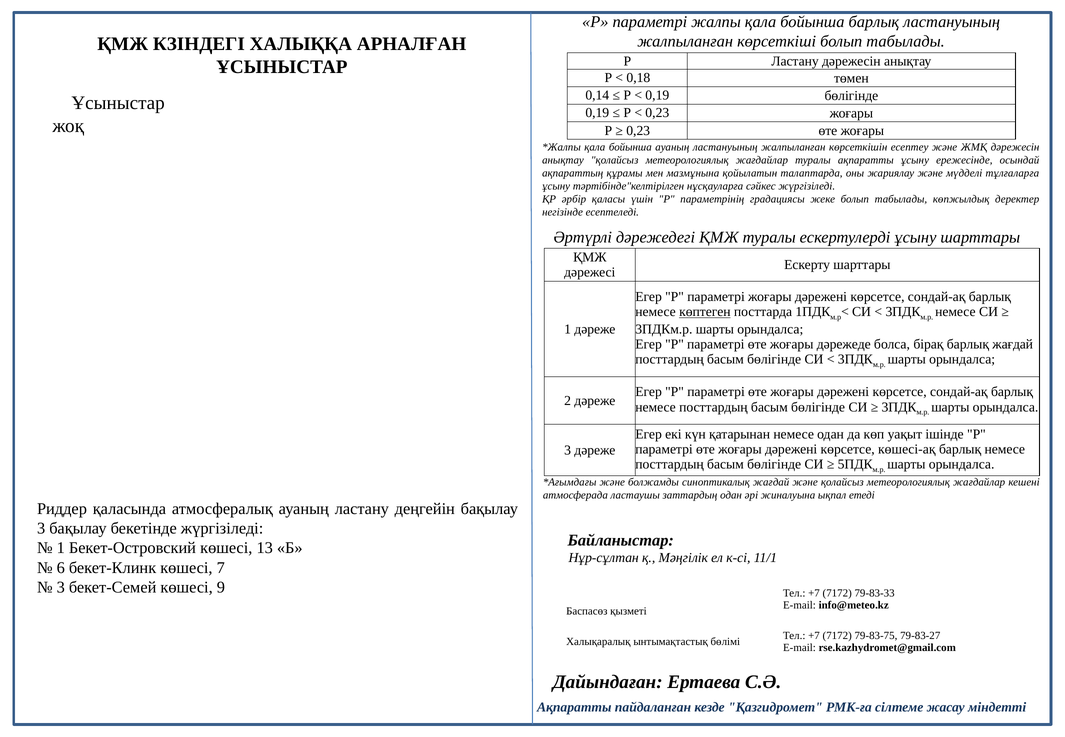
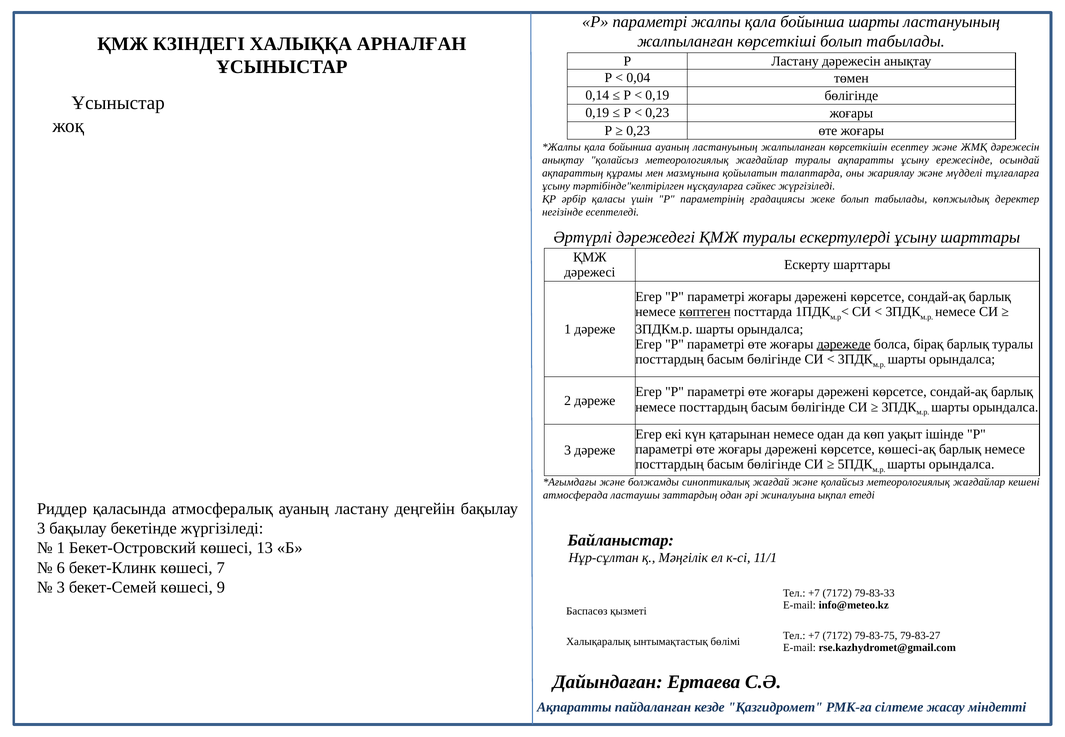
бойынша барлық: барлық -> шарты
0,18: 0,18 -> 0,04
дәрежеде underline: none -> present
барлық жағдай: жағдай -> туралы
